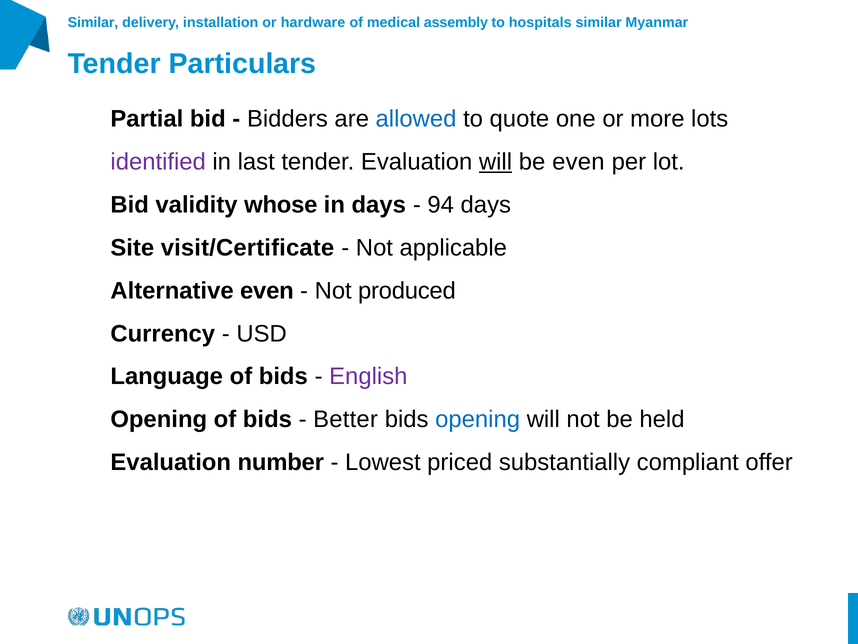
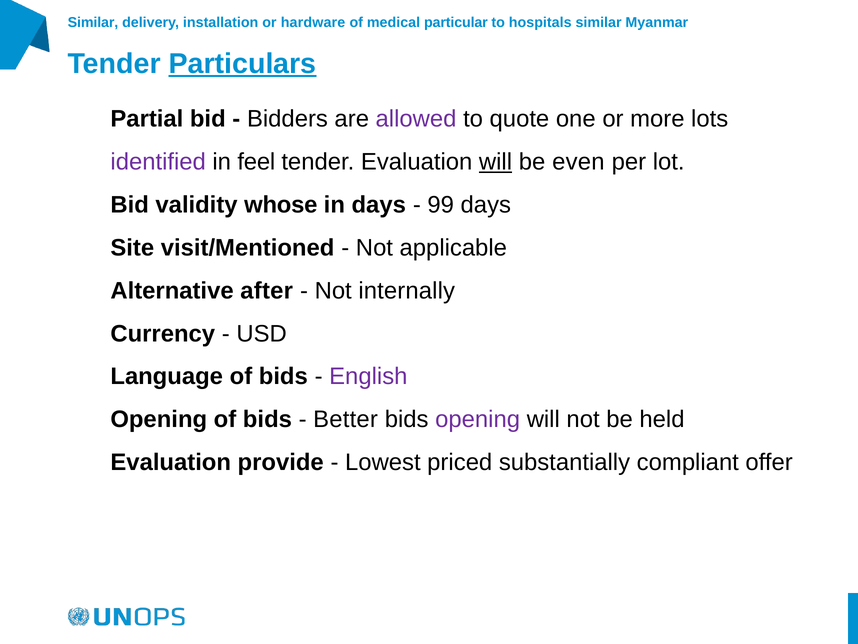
assembly: assembly -> particular
Particulars underline: none -> present
allowed colour: blue -> purple
last: last -> feel
94: 94 -> 99
visit/Certificate: visit/Certificate -> visit/Mentioned
even at (267, 290): even -> after
produced: produced -> internally
opening colour: blue -> purple
number: number -> provide
